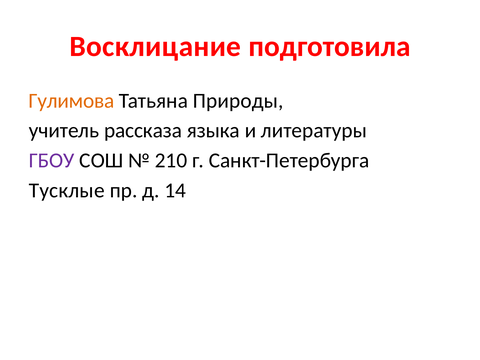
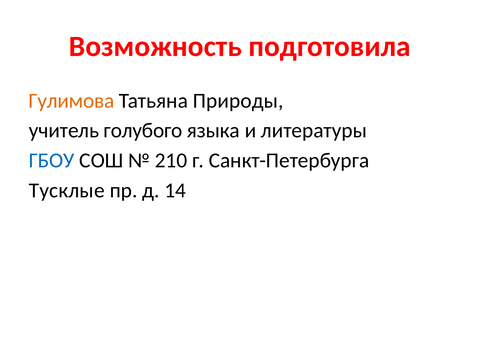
Восклицание: Восклицание -> Возможность
рассказа: рассказа -> голубого
ГБОУ colour: purple -> blue
